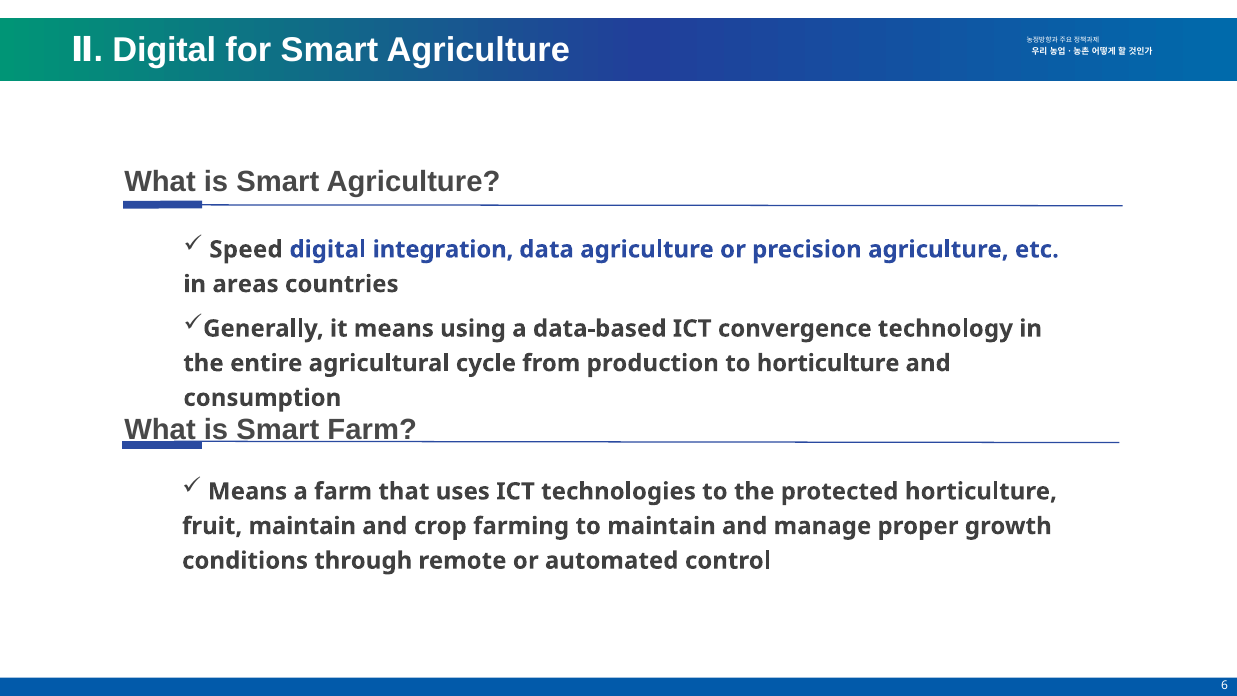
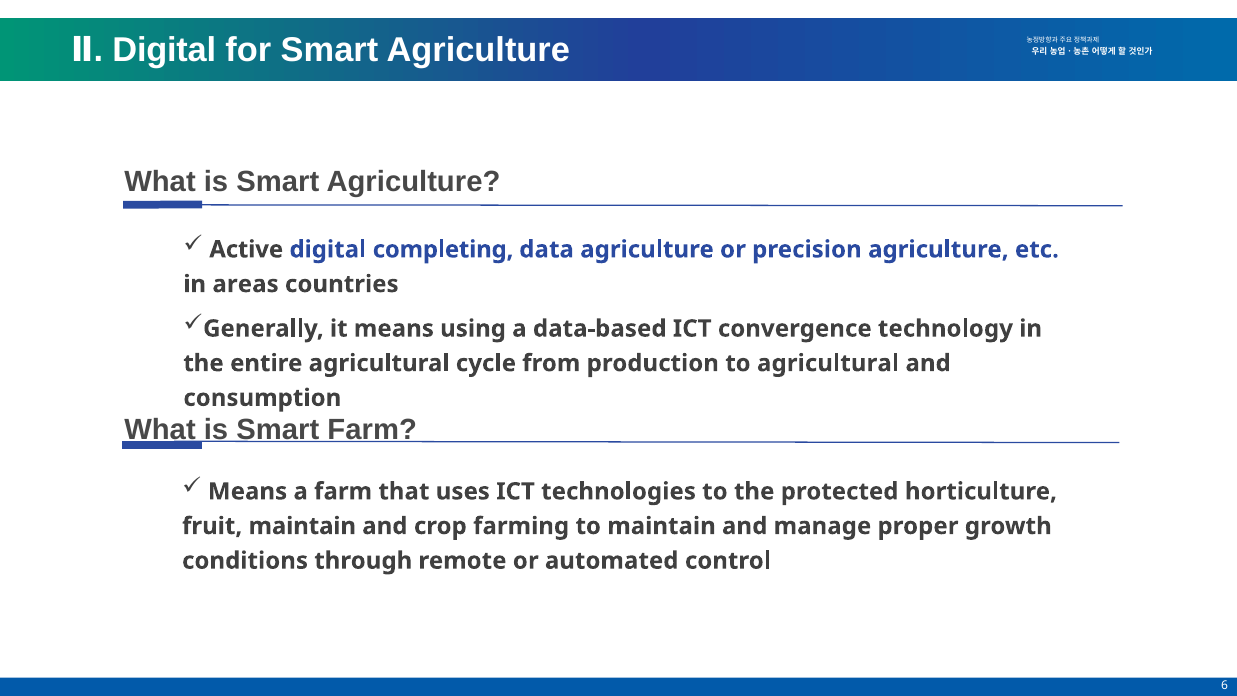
Speed: Speed -> Active
integration: integration -> completing
to horticulture: horticulture -> agricultural
